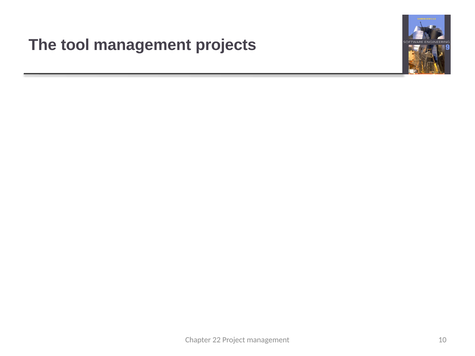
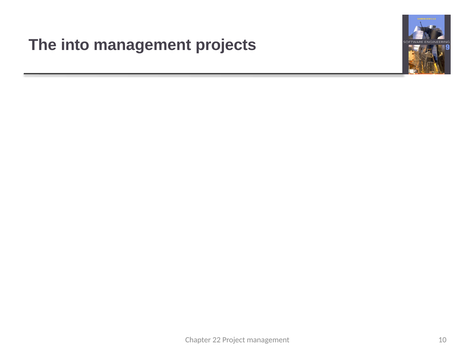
tool: tool -> into
